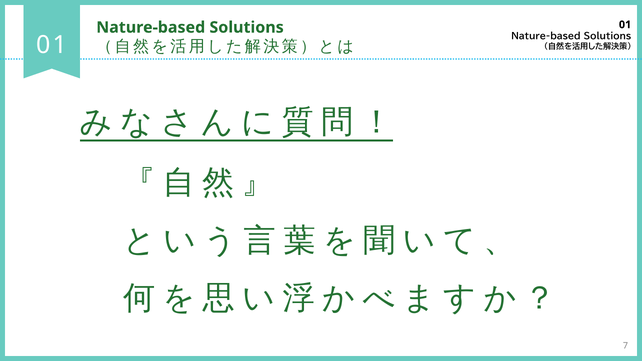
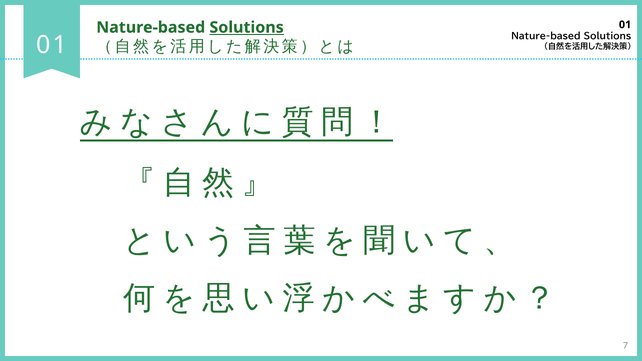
Solutions at (247, 27) underline: none -> present
